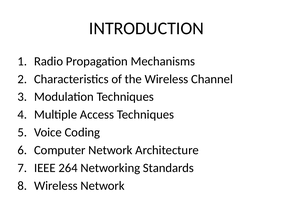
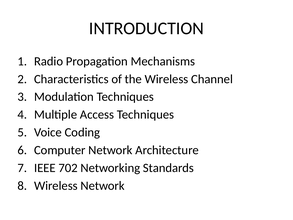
264: 264 -> 702
